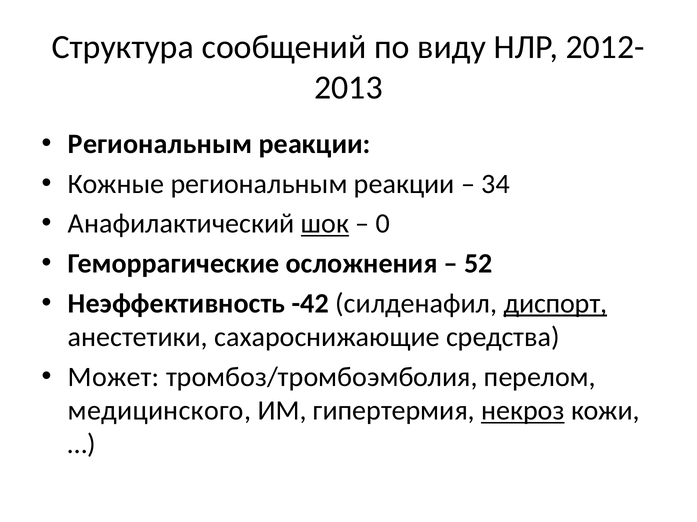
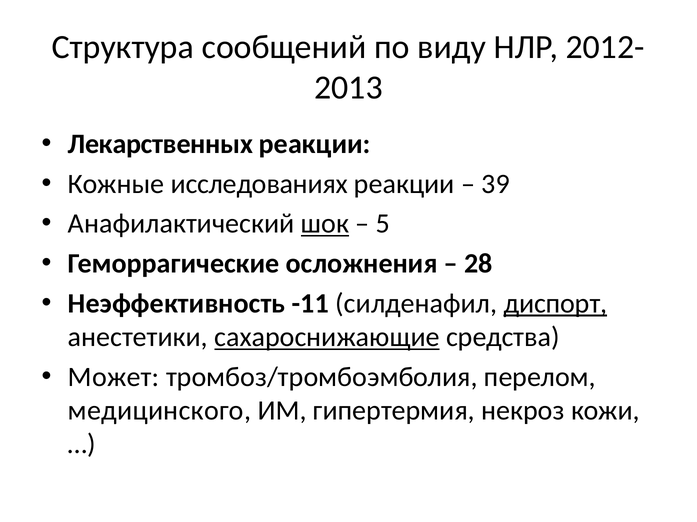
Региональным at (160, 144): Региональным -> Лекарственных
Кожные региональным: региональным -> исследованиях
34: 34 -> 39
0: 0 -> 5
52: 52 -> 28
-42: -42 -> -11
сахароснижающие underline: none -> present
некроз underline: present -> none
